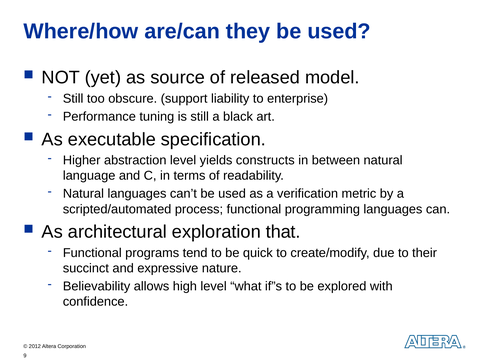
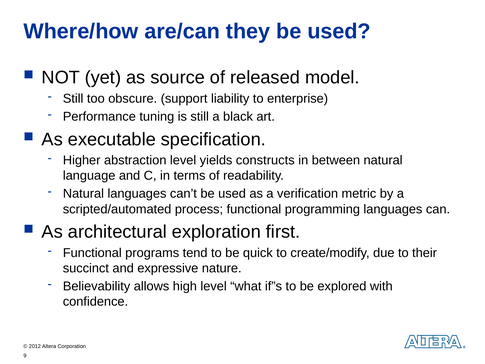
that: that -> first
